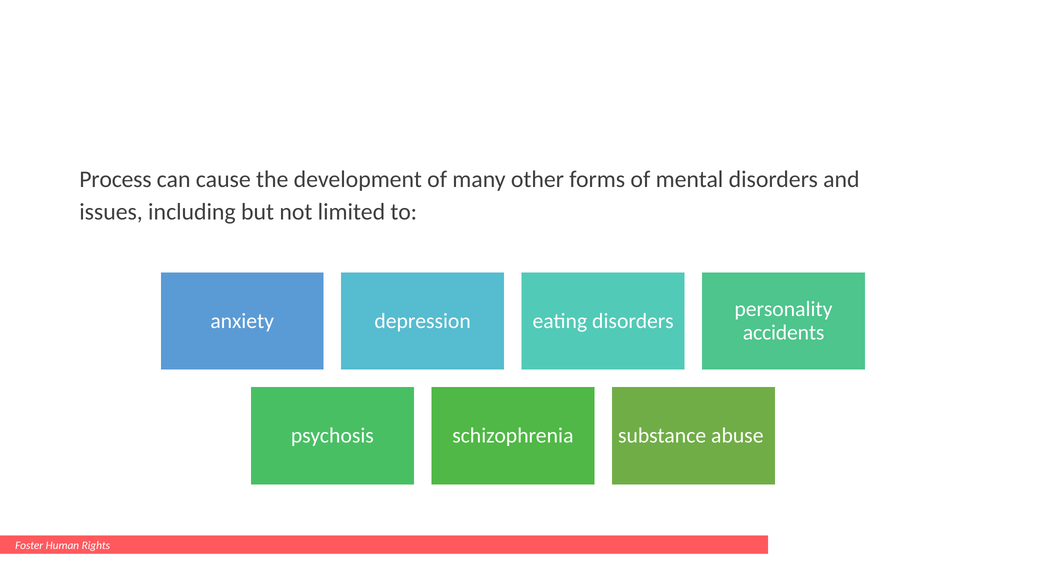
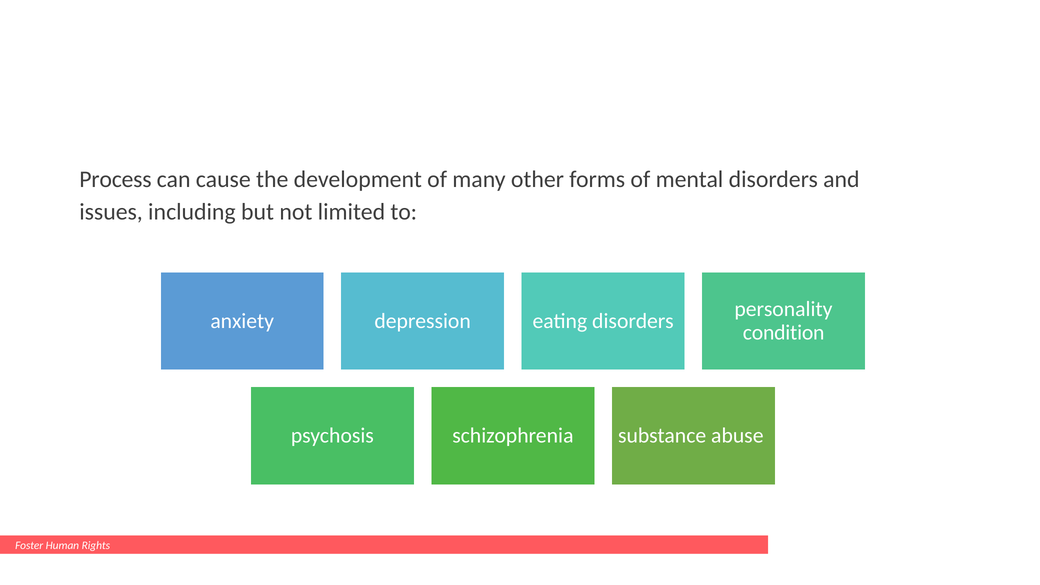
accidents: accidents -> condition
